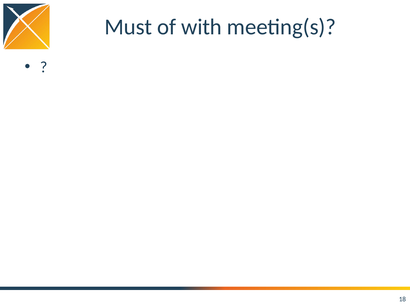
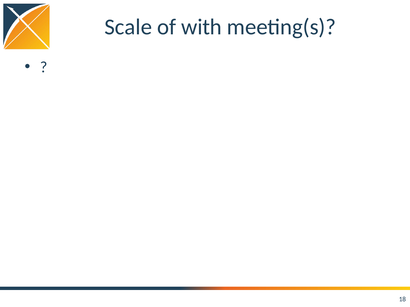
Must: Must -> Scale
